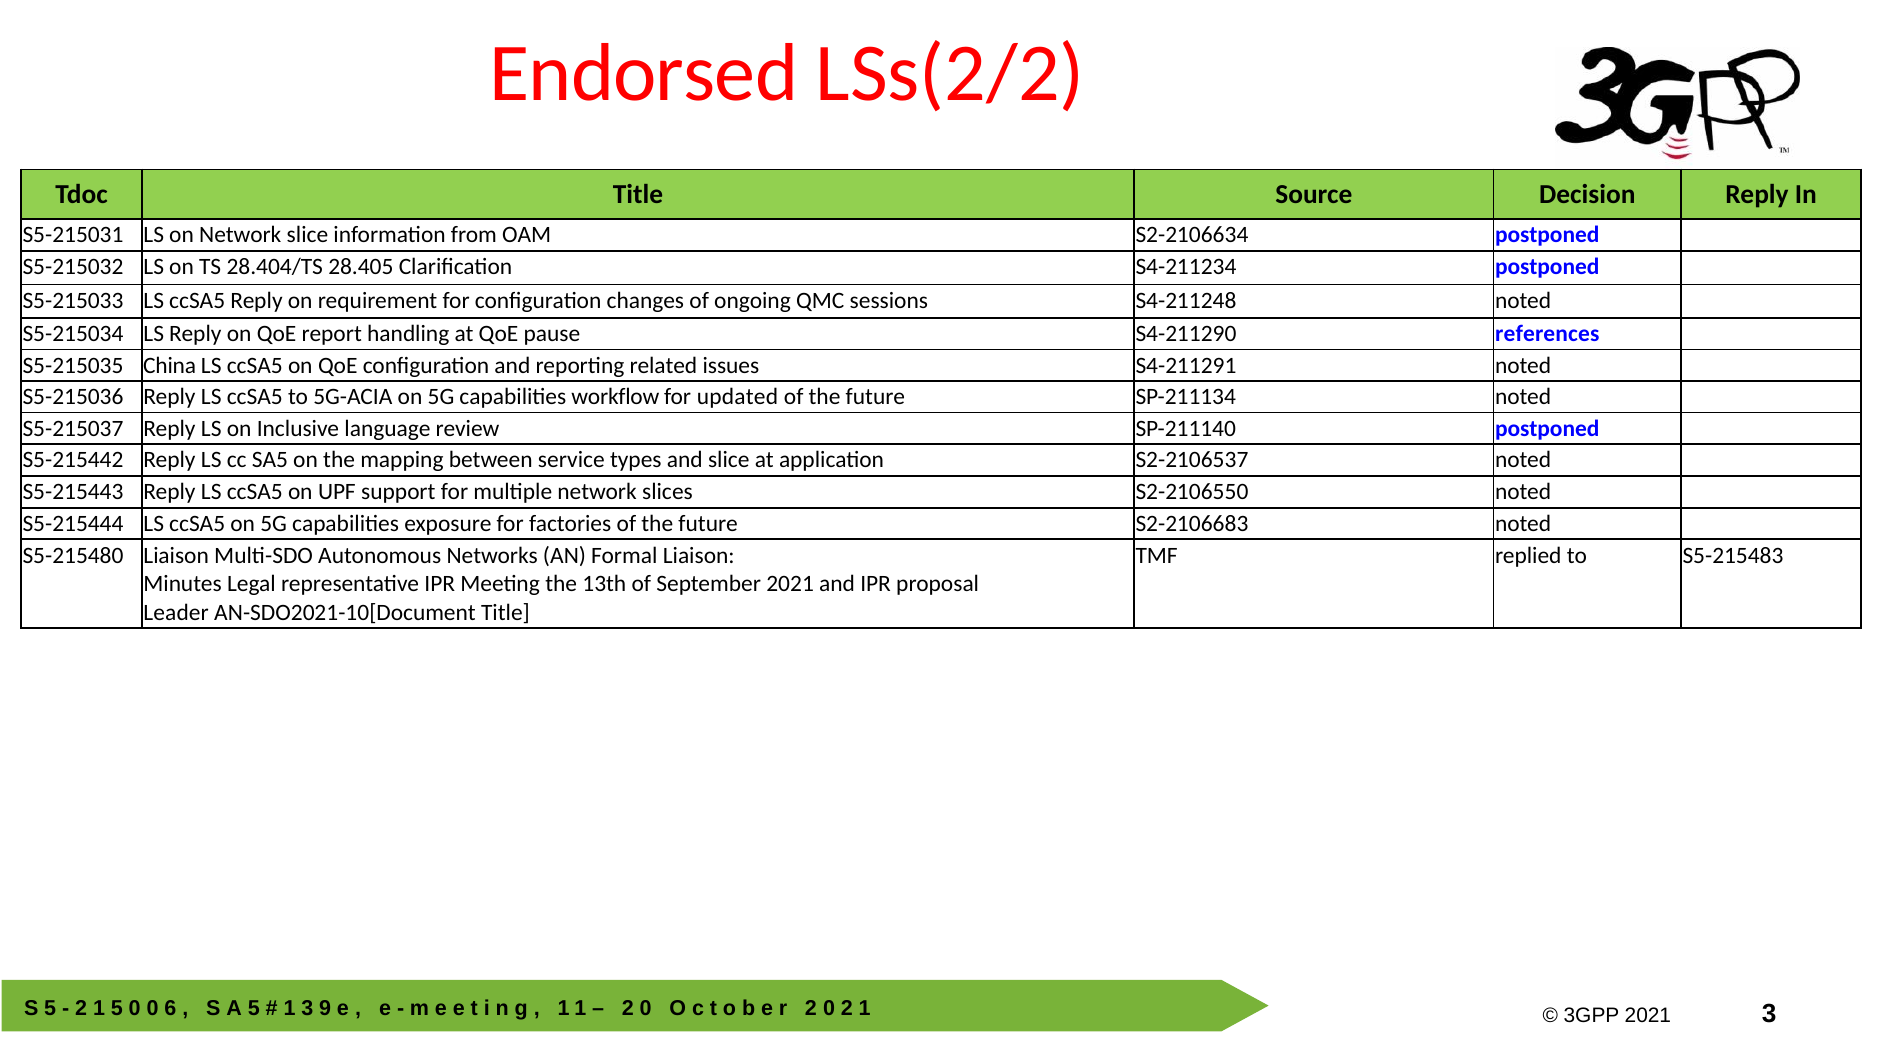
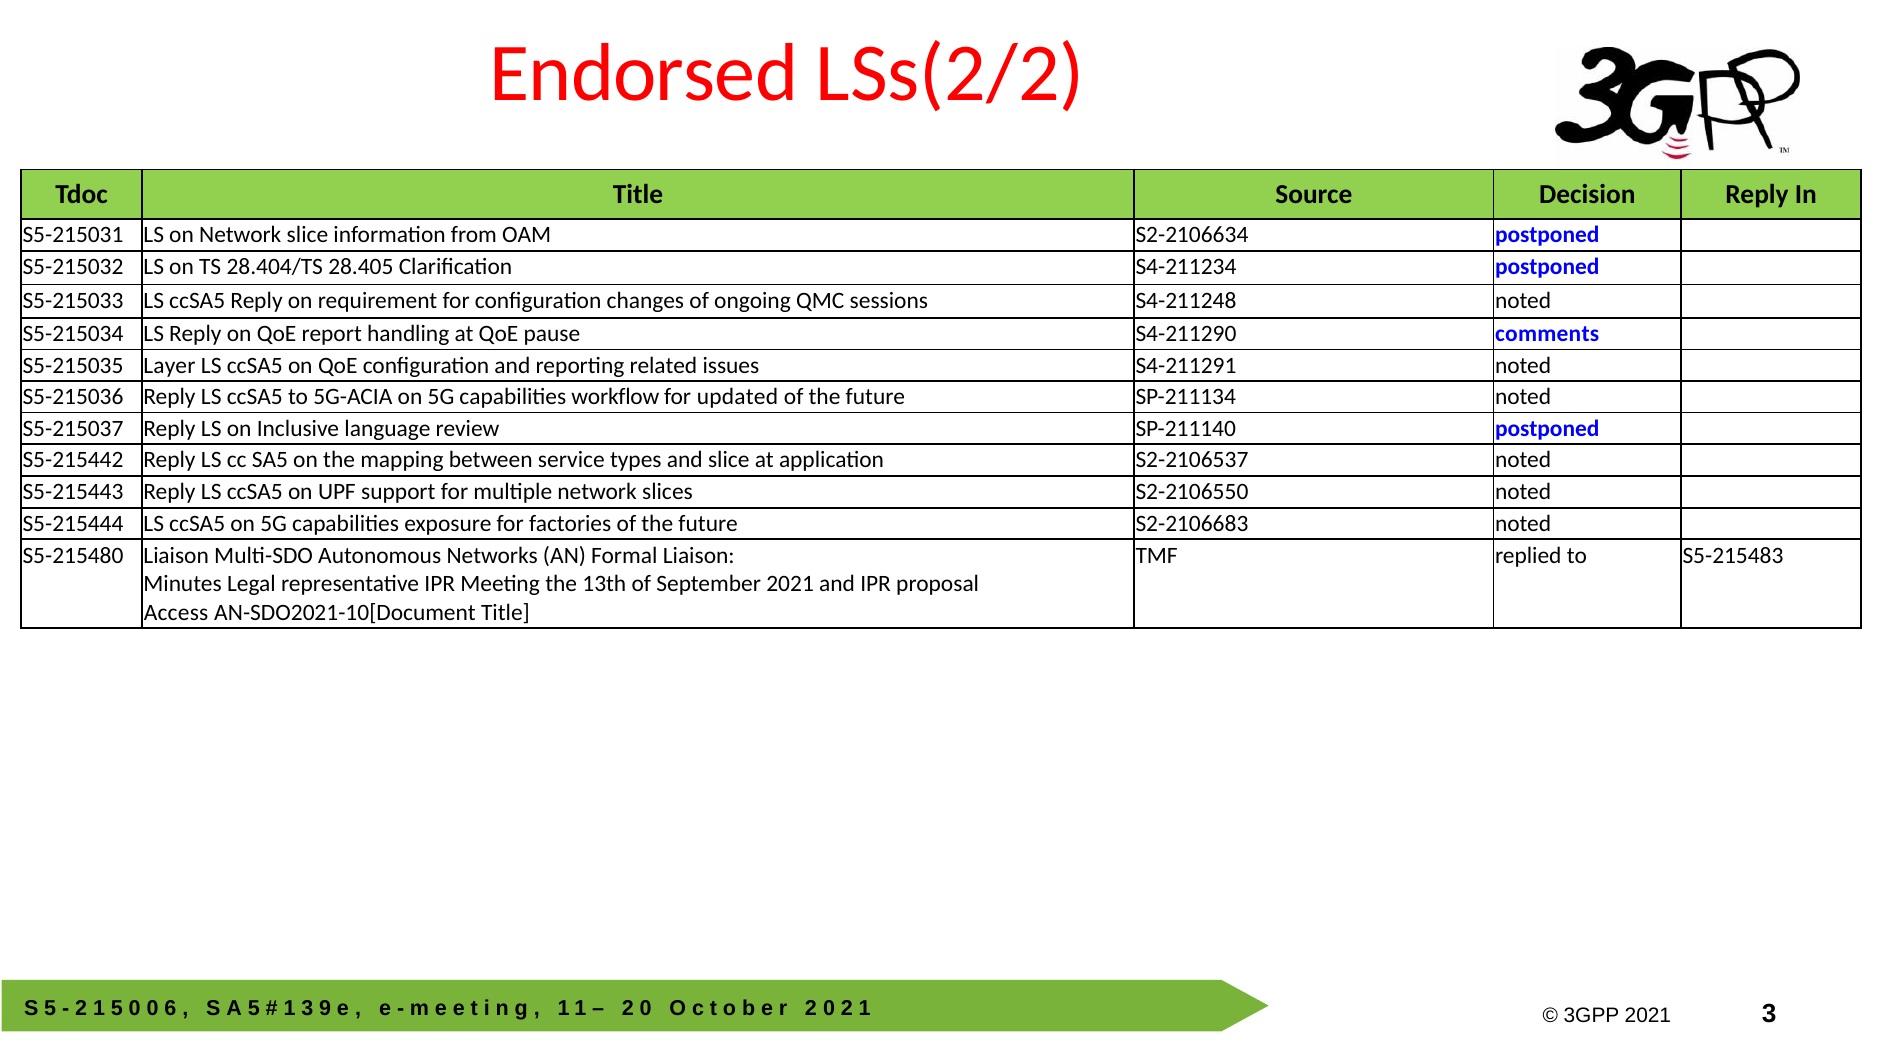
references: references -> comments
China: China -> Layer
Leader: Leader -> Access
